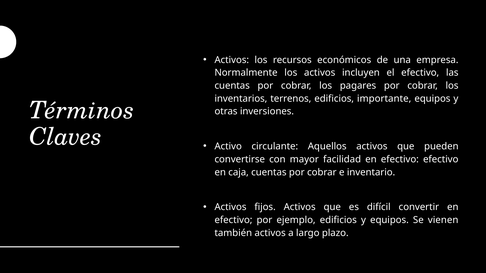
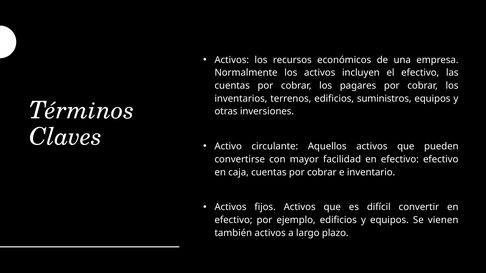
importante: importante -> suministros
